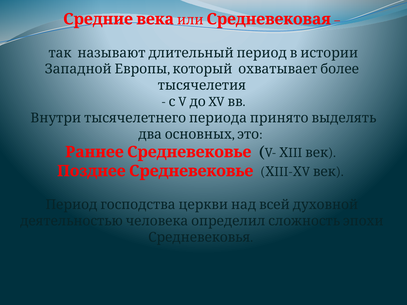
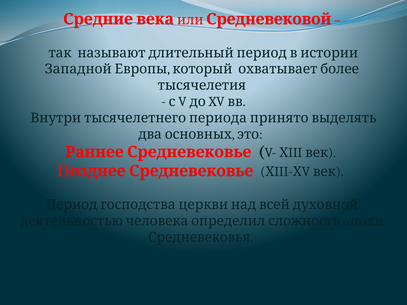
Средневековая: Средневековая -> Средневековой
